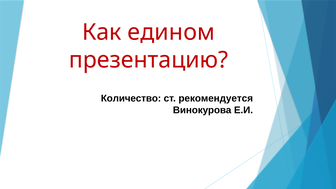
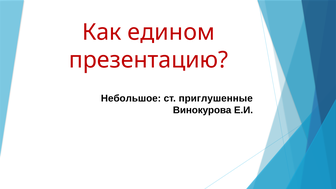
Количество: Количество -> Небольшое
рекомендуется: рекомендуется -> приглушенные
